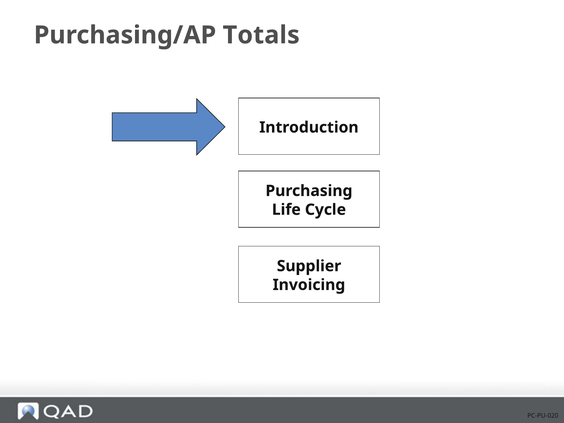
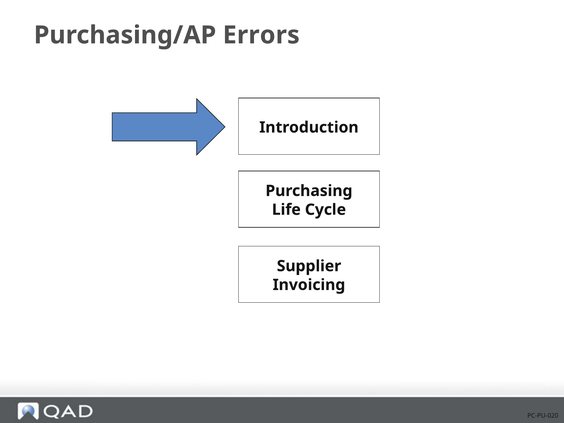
Totals: Totals -> Errors
